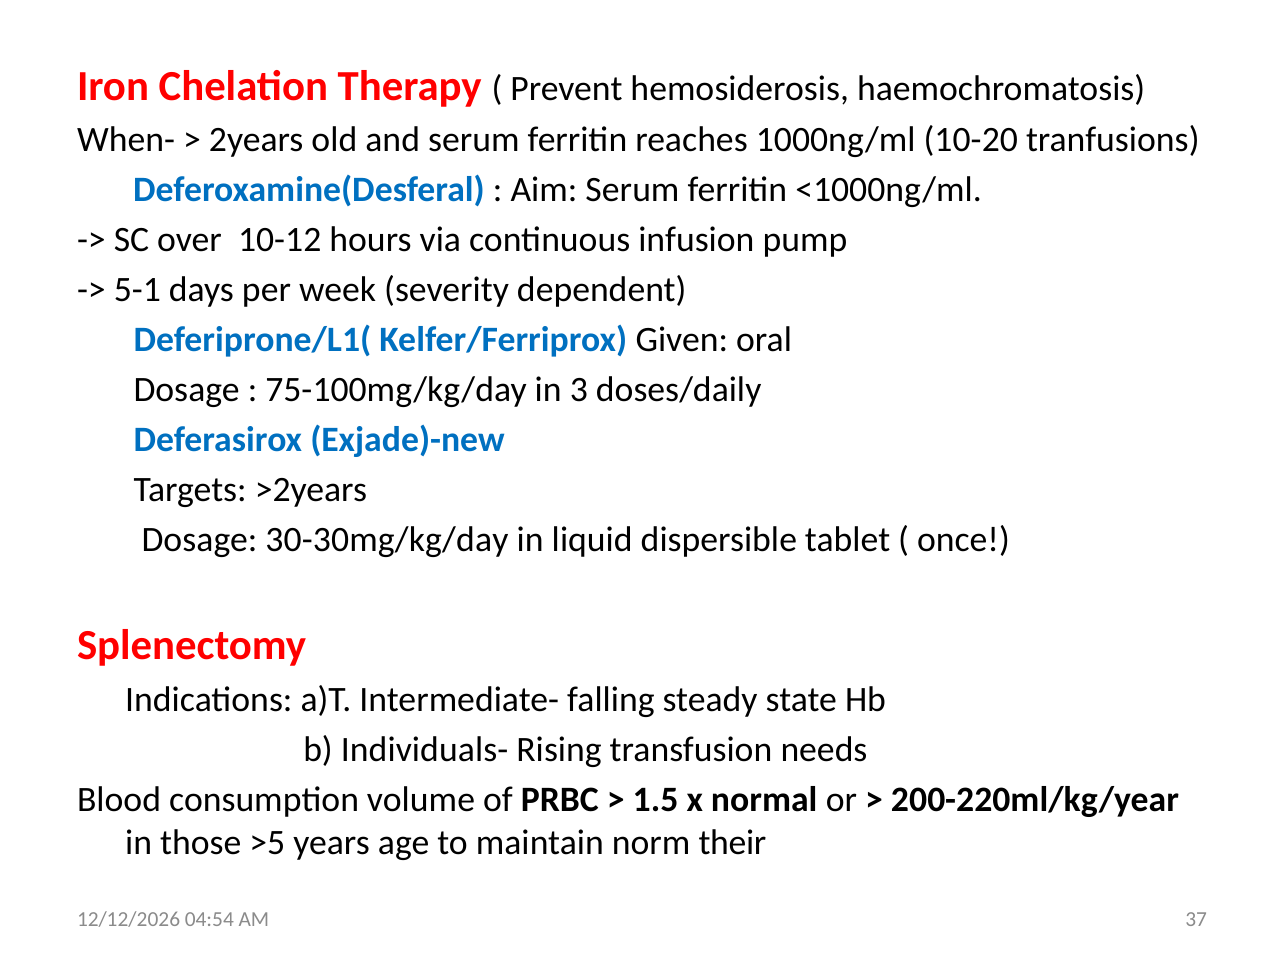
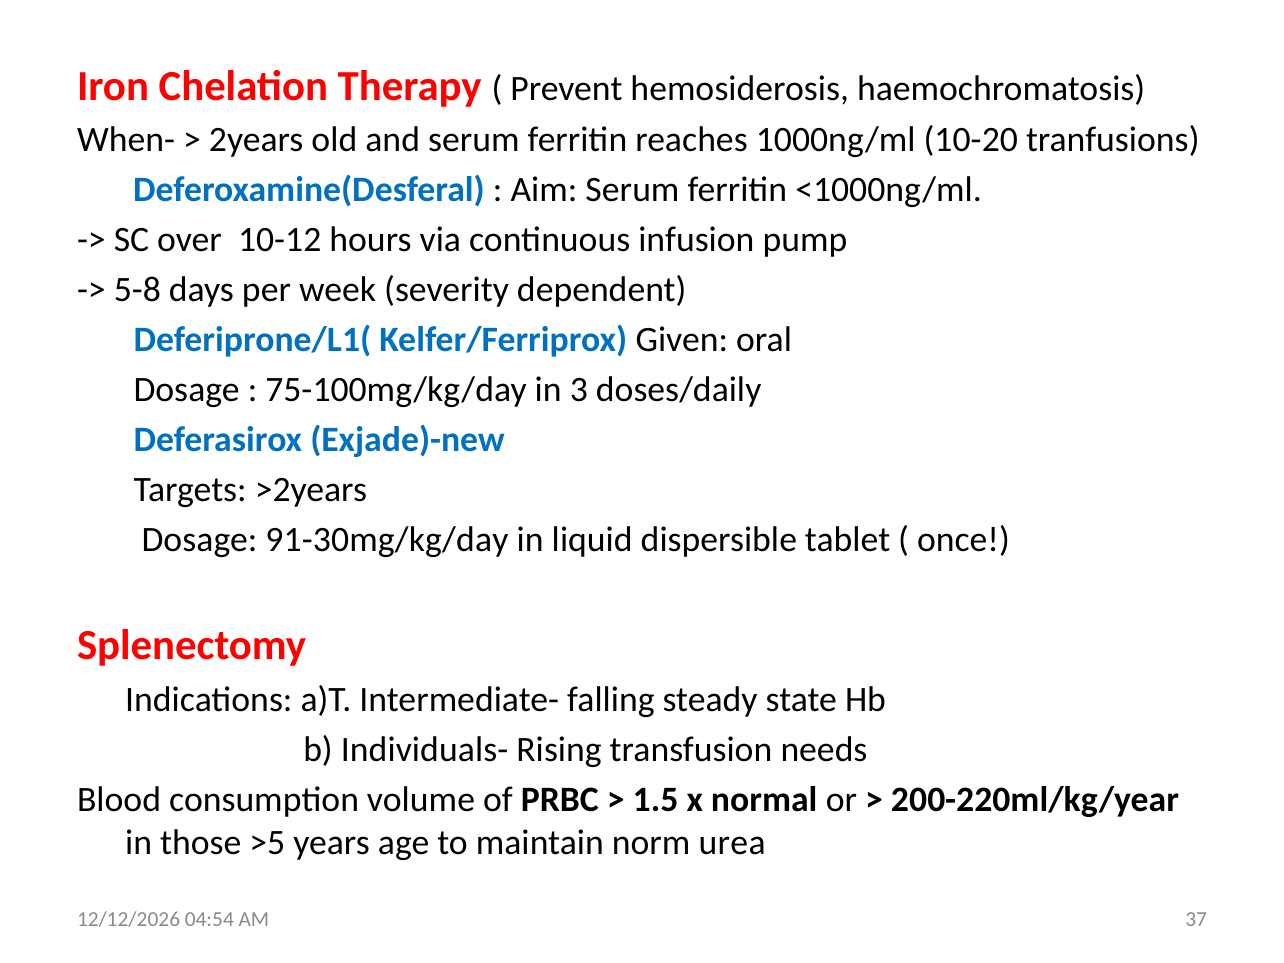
5-1: 5-1 -> 5-8
30-30mg/kg/day: 30-30mg/kg/day -> 91-30mg/kg/day
their: their -> urea
